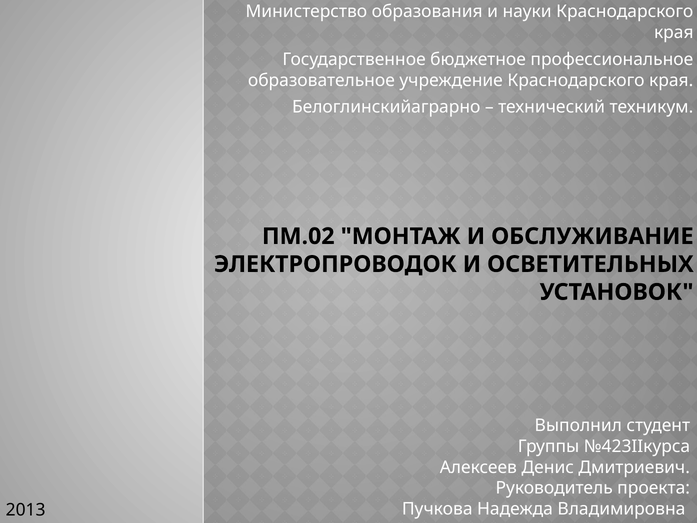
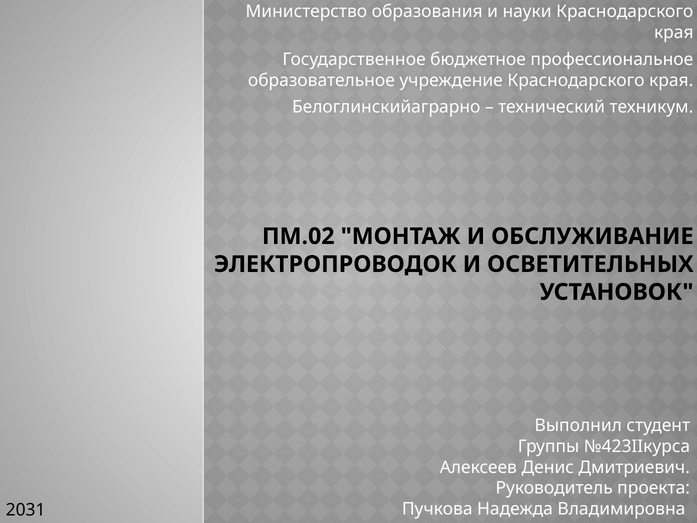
2013: 2013 -> 2031
